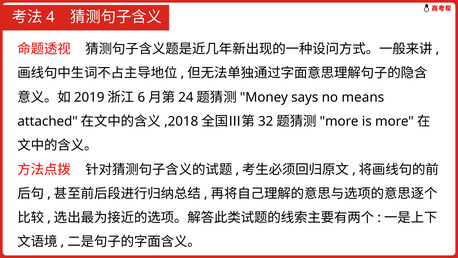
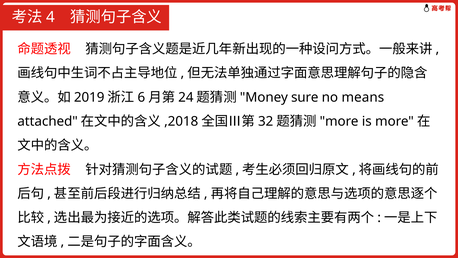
says: says -> sure
